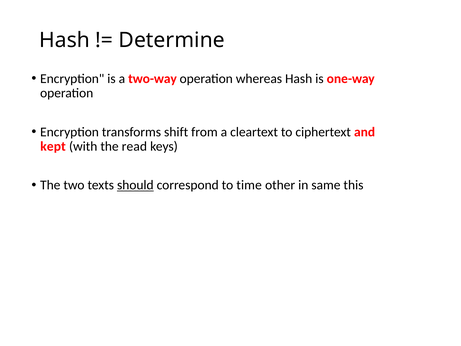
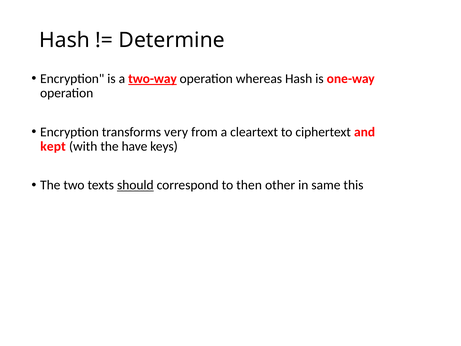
two-way underline: none -> present
shift: shift -> very
read: read -> have
time: time -> then
